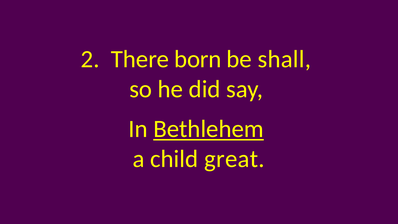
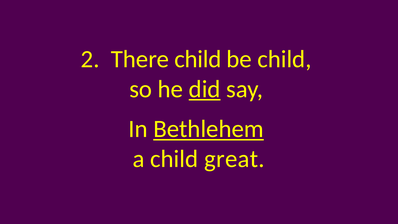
There born: born -> child
be shall: shall -> child
did underline: none -> present
